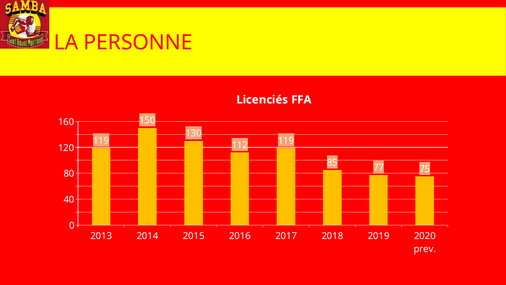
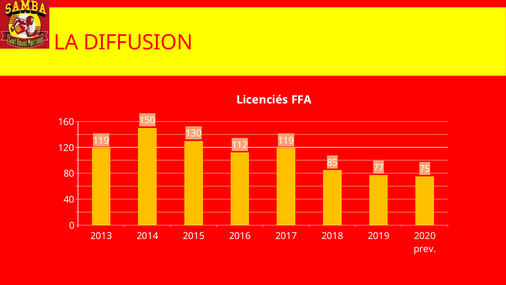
PERSONNE: PERSONNE -> DIFFUSION
